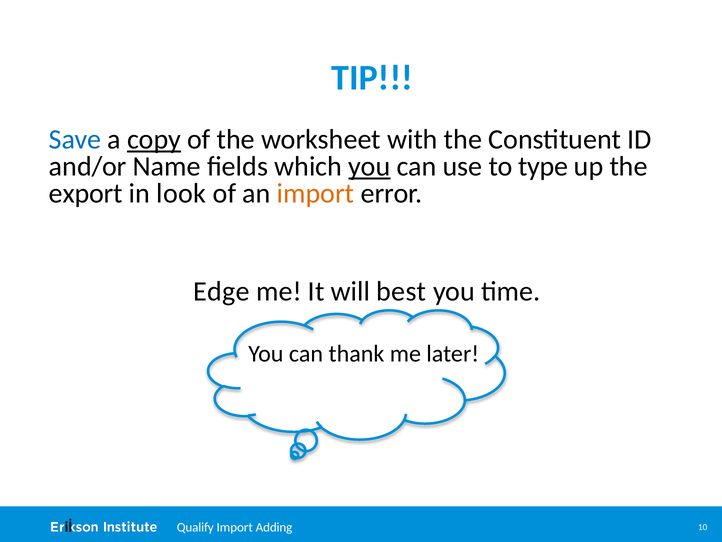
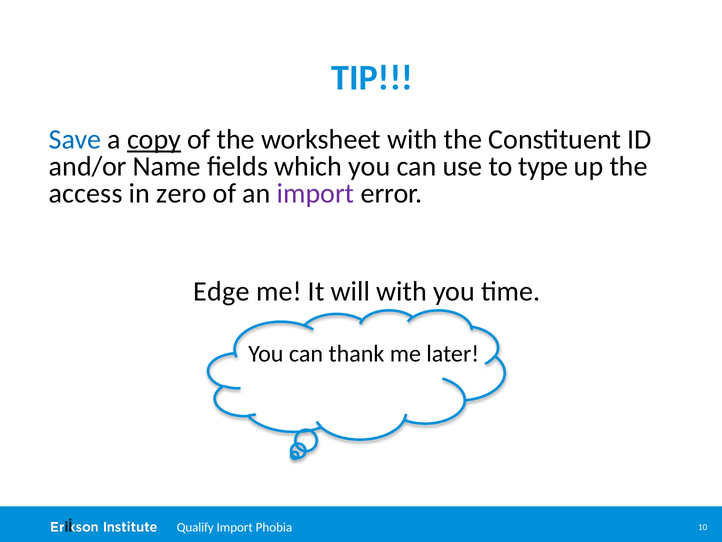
you at (369, 166) underline: present -> none
export: export -> access
look: look -> zero
import at (316, 193) colour: orange -> purple
will best: best -> with
Adding: Adding -> Phobia
